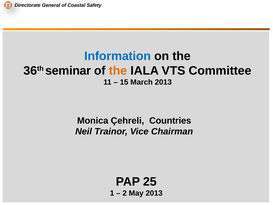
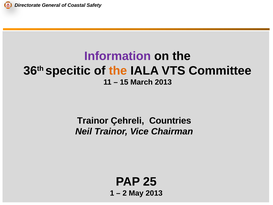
Information colour: blue -> purple
seminar: seminar -> specitic
Monica at (93, 120): Monica -> Trainor
